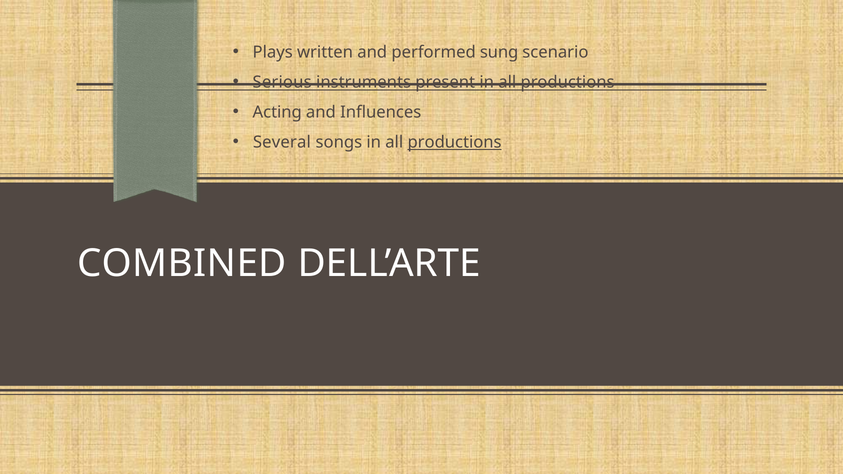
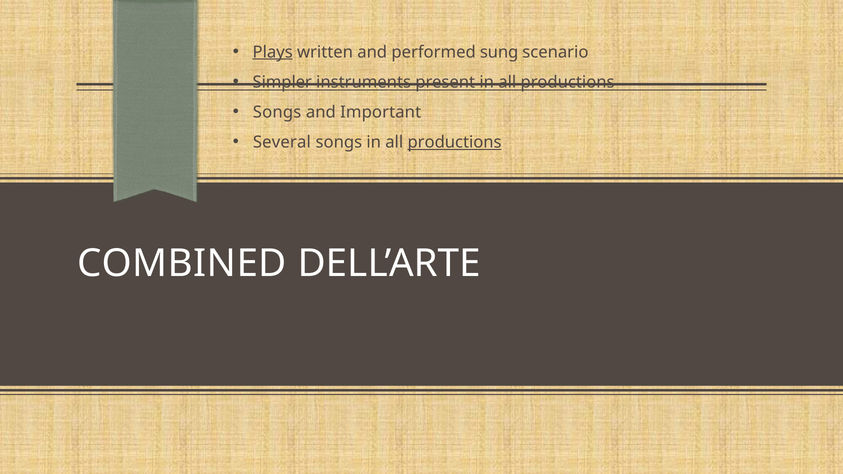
Plays underline: none -> present
Serious: Serious -> Simpler
Acting at (277, 112): Acting -> Songs
Influences: Influences -> Important
